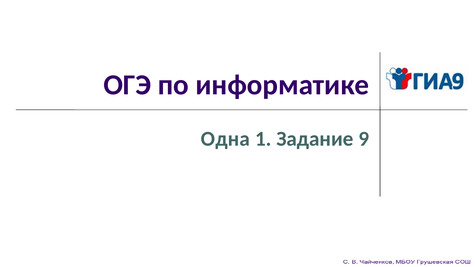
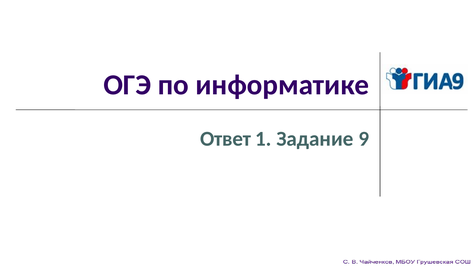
Одна: Одна -> Ответ
